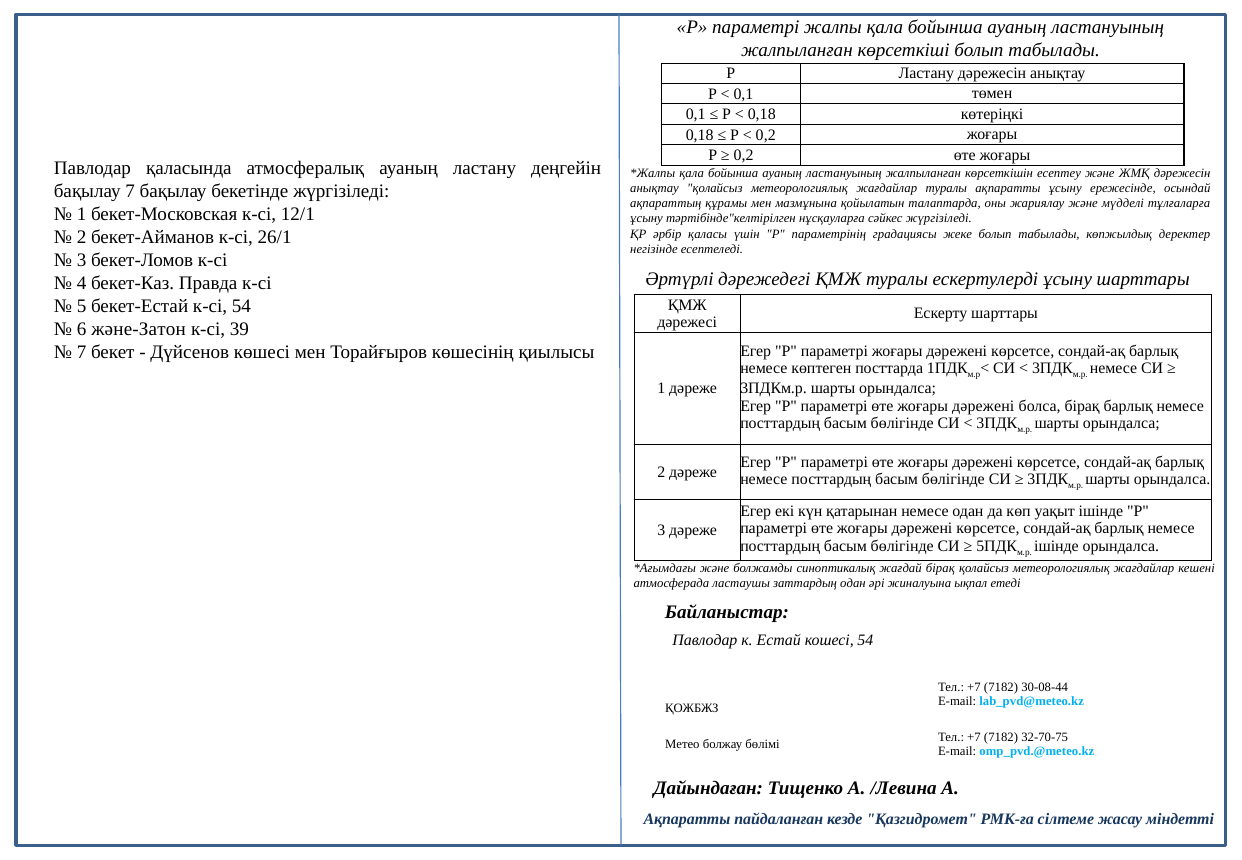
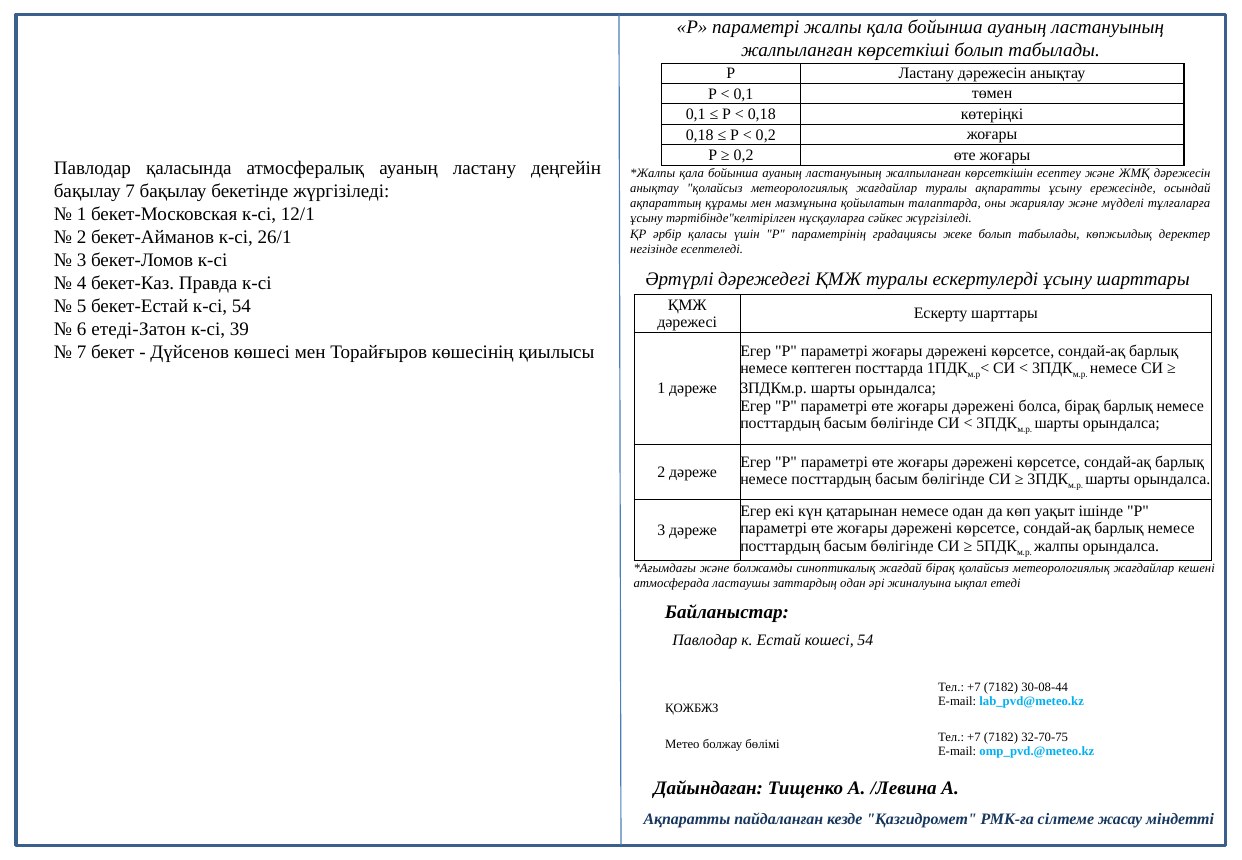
және-Затон: және-Затон -> етеді-Затон
ішінде at (1056, 546): ішінде -> жалпы
